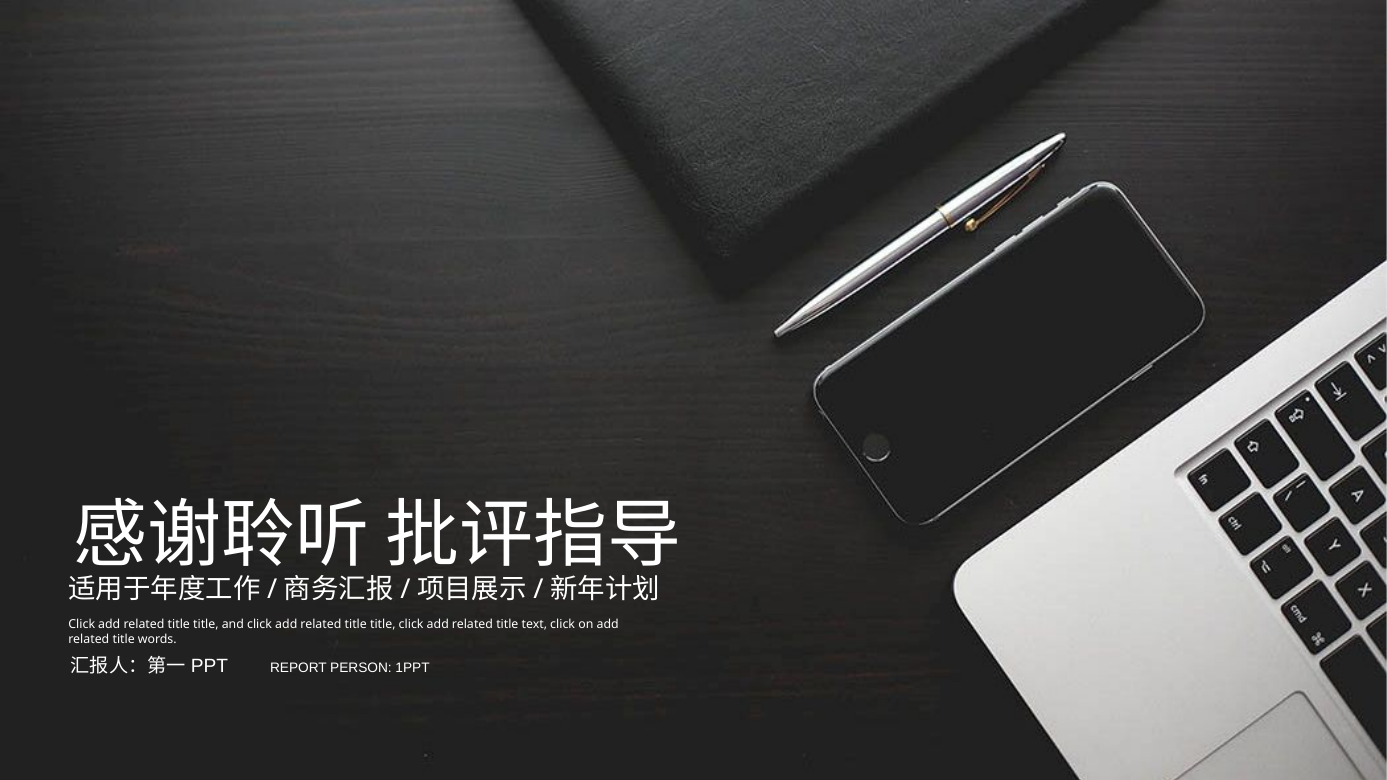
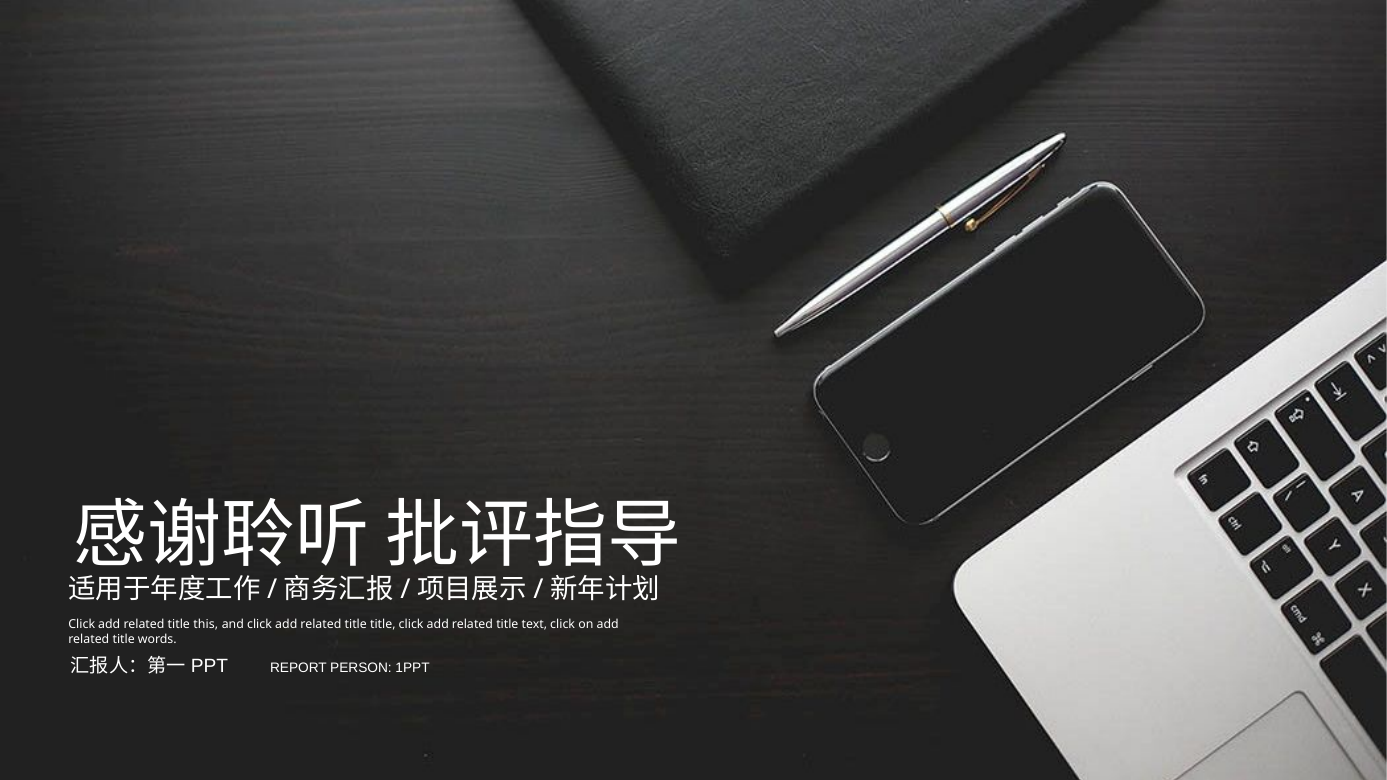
title at (206, 625): title -> this
